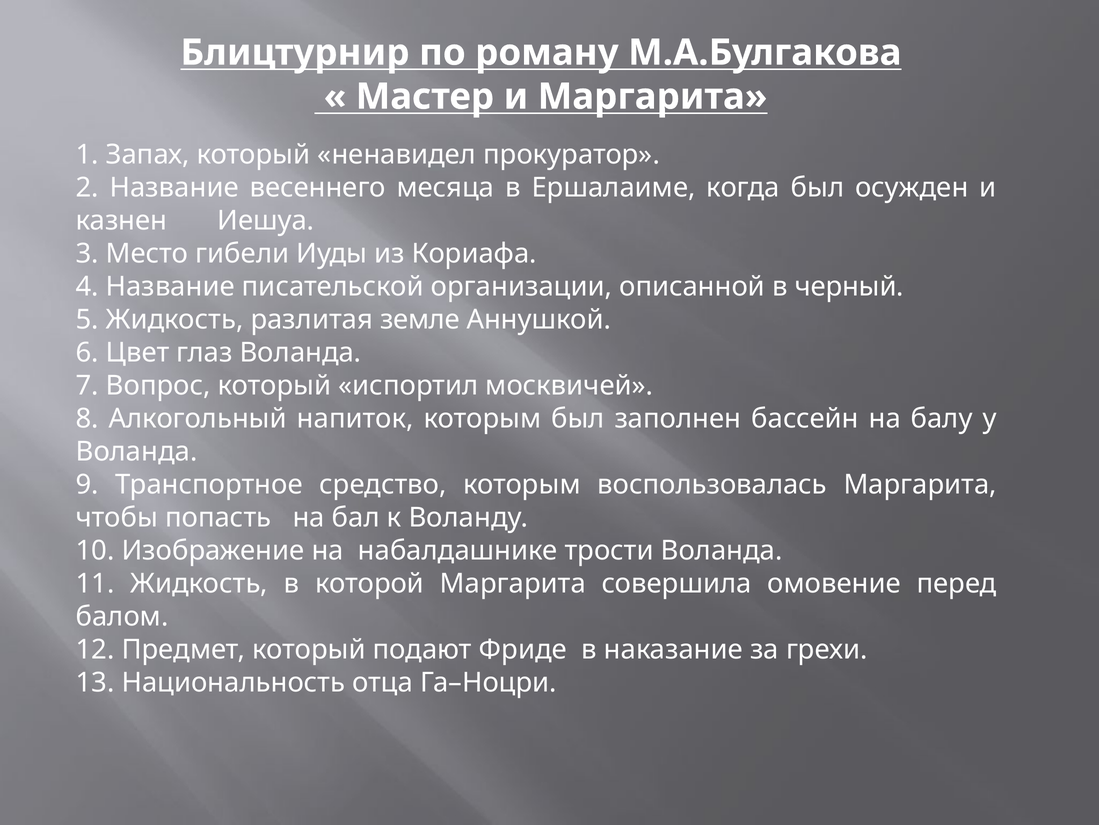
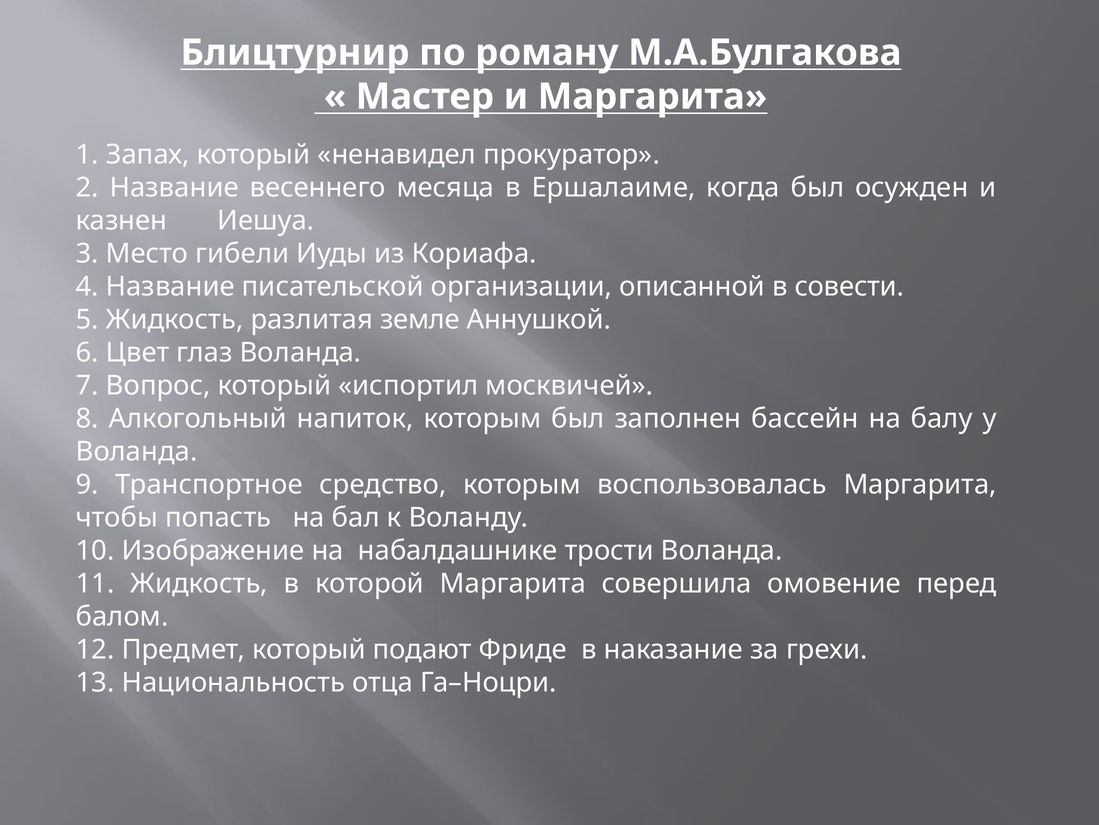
черный: черный -> совести
